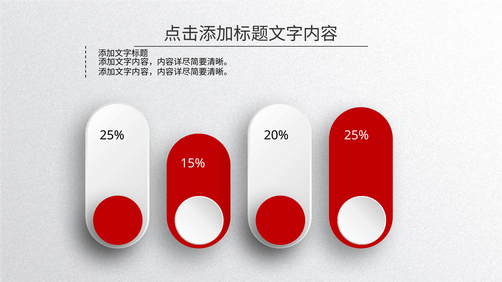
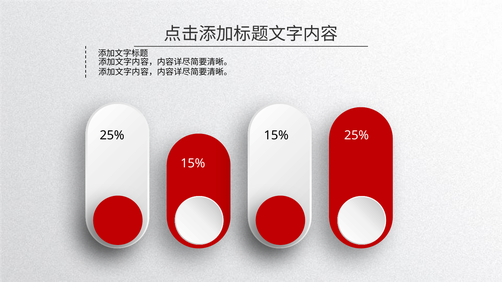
20% at (276, 136): 20% -> 15%
